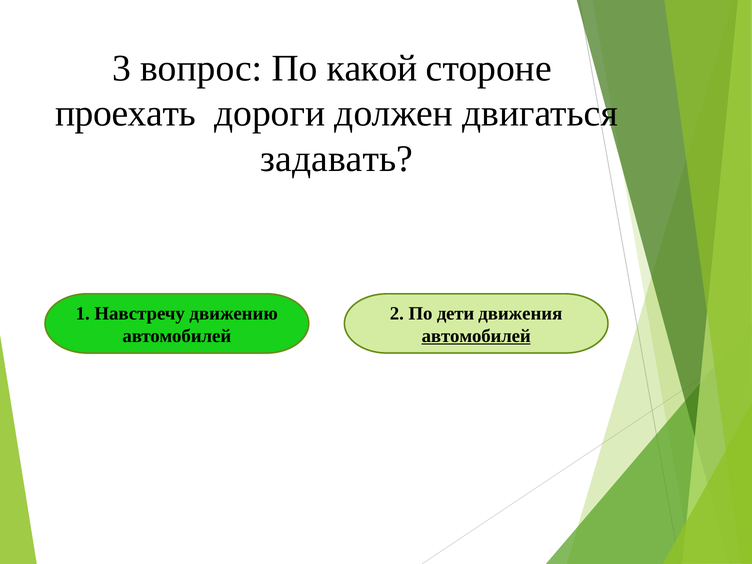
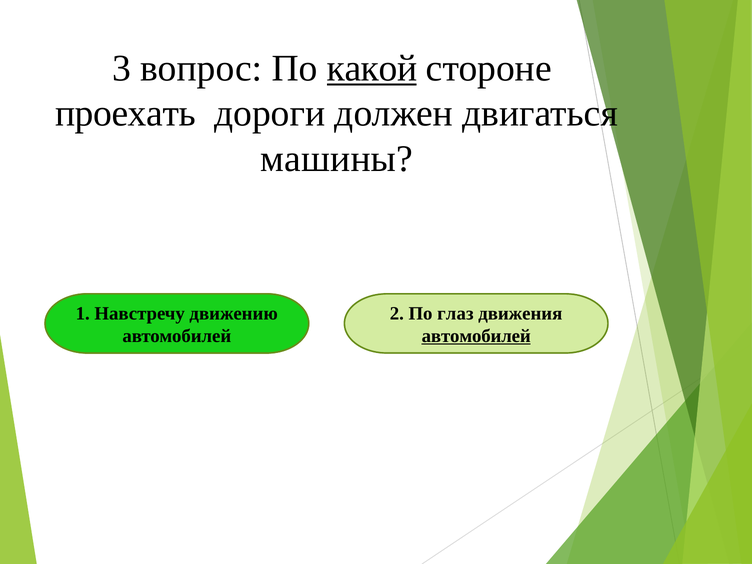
какой underline: none -> present
задавать: задавать -> машины
дети: дети -> глаз
